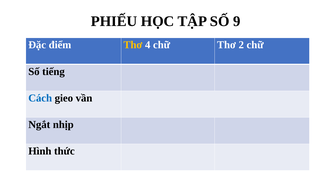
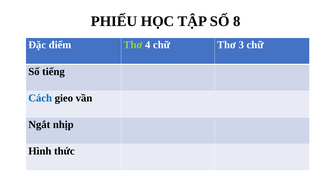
9: 9 -> 8
Thơ at (133, 45) colour: yellow -> light green
2: 2 -> 3
